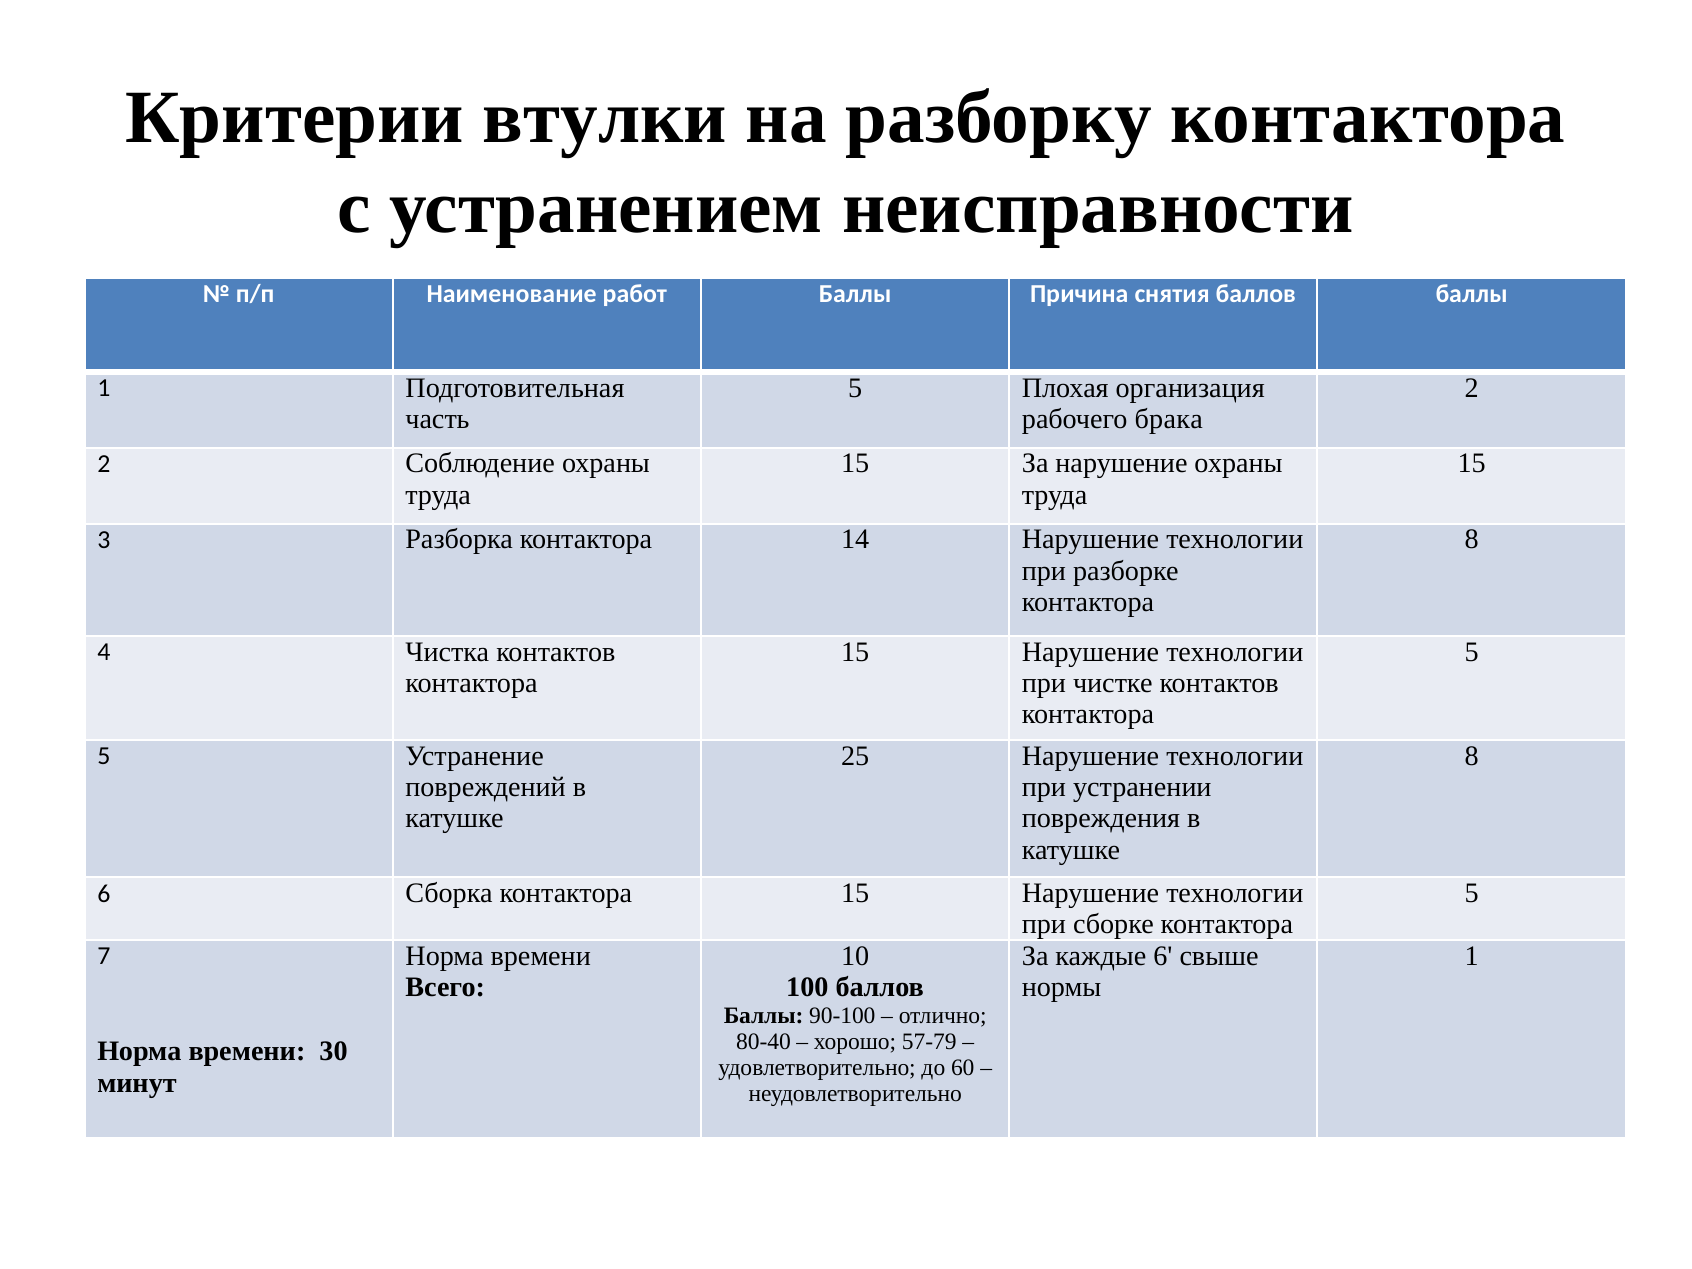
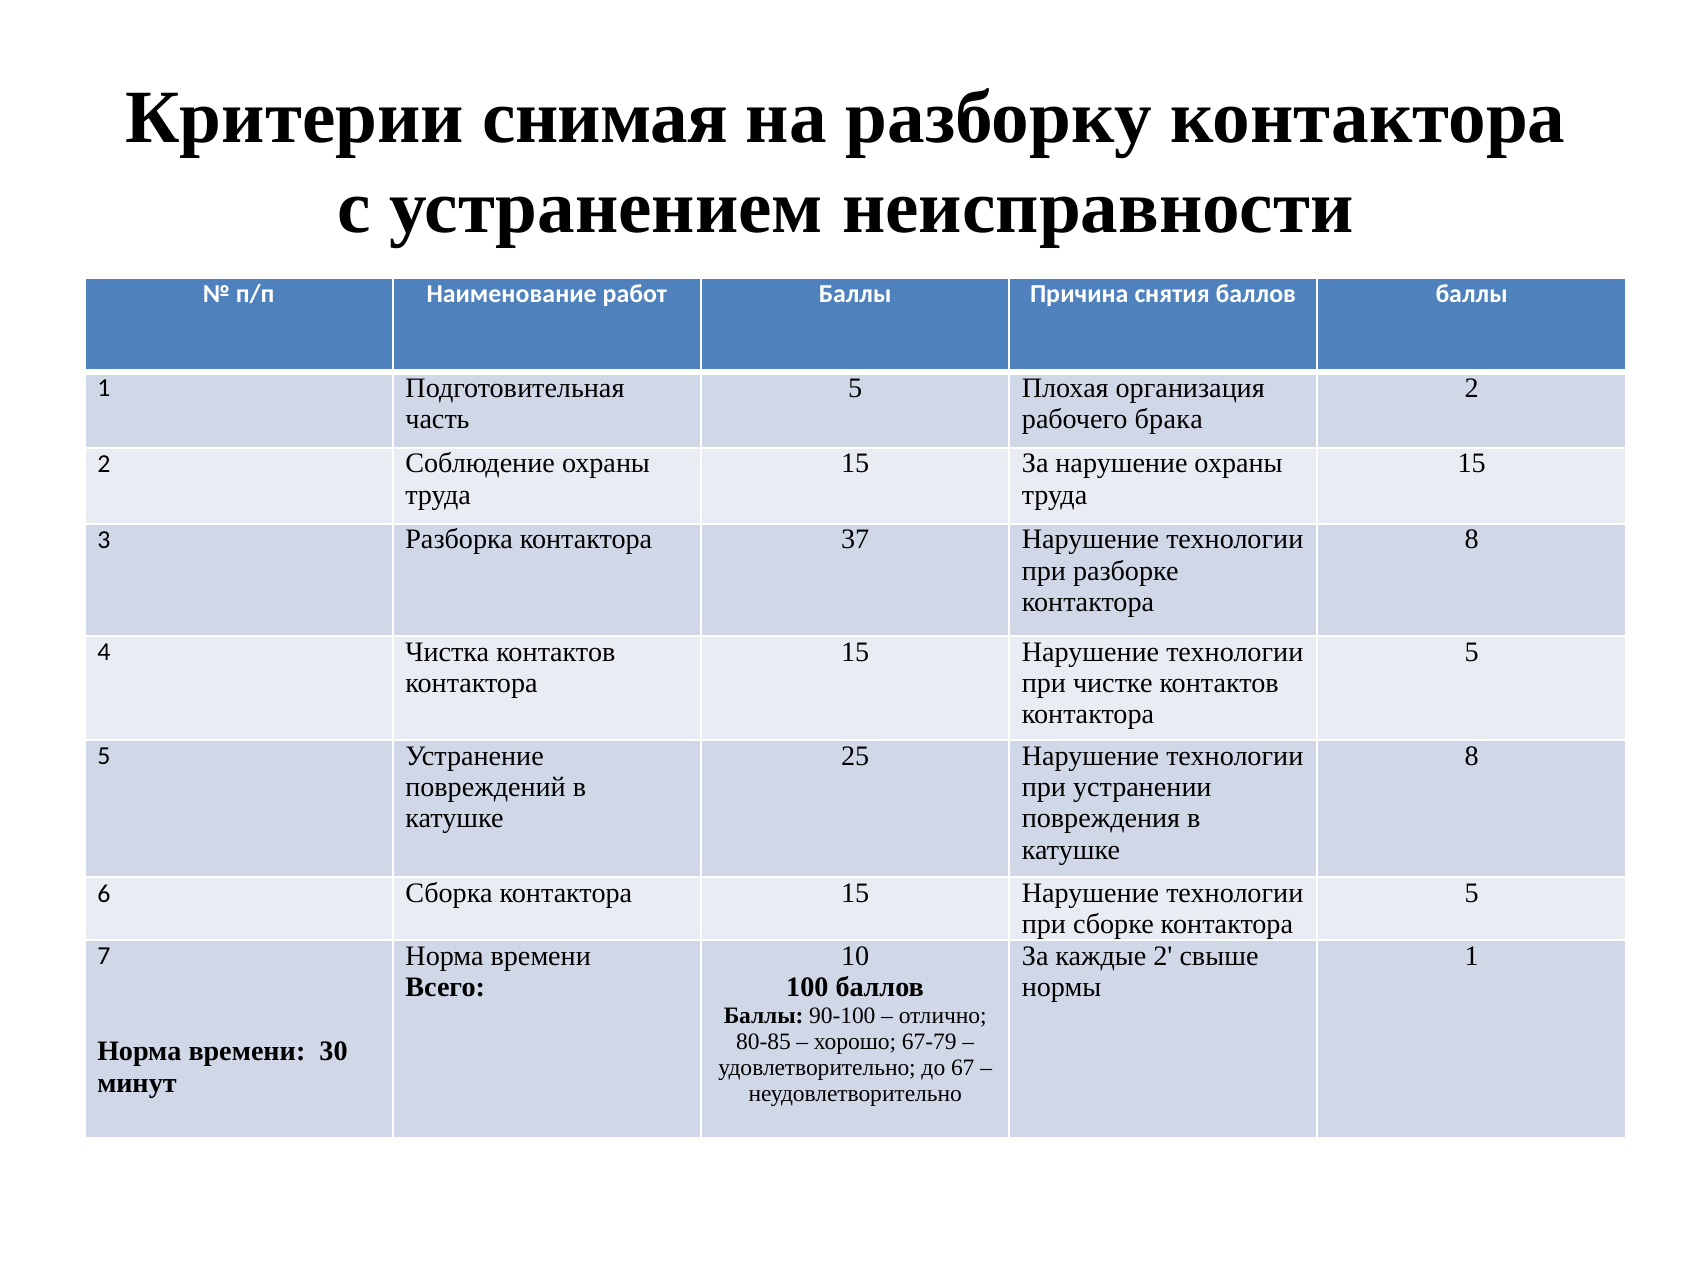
втулки: втулки -> снимая
14: 14 -> 37
каждые 6: 6 -> 2
80-40: 80-40 -> 80-85
57-79: 57-79 -> 67-79
60: 60 -> 67
